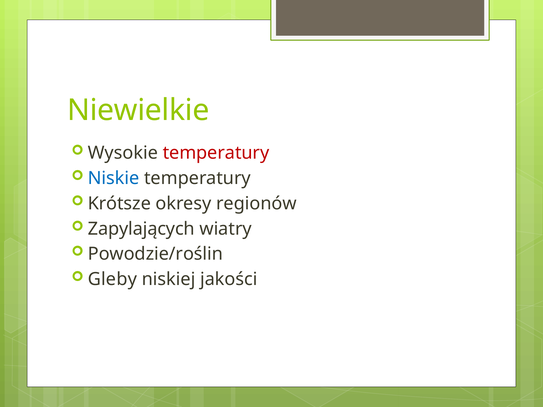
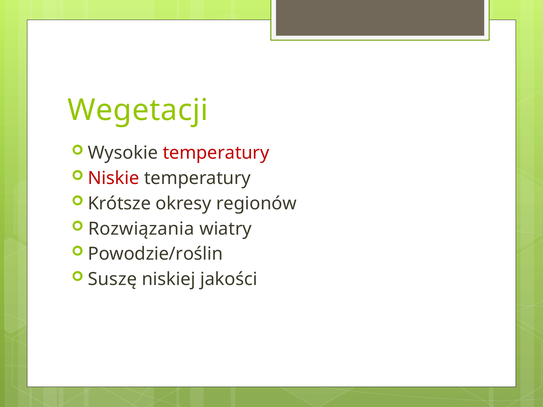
Niewielkie: Niewielkie -> Wegetacji
Niskie colour: blue -> red
Zapylających: Zapylających -> Rozwiązania
Gleby: Gleby -> Suszę
